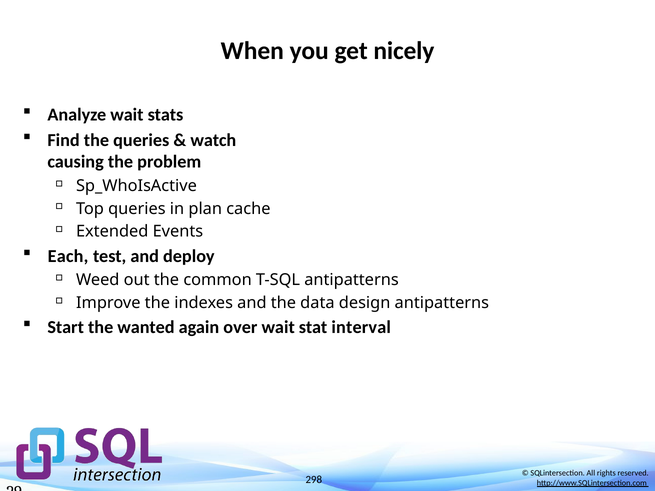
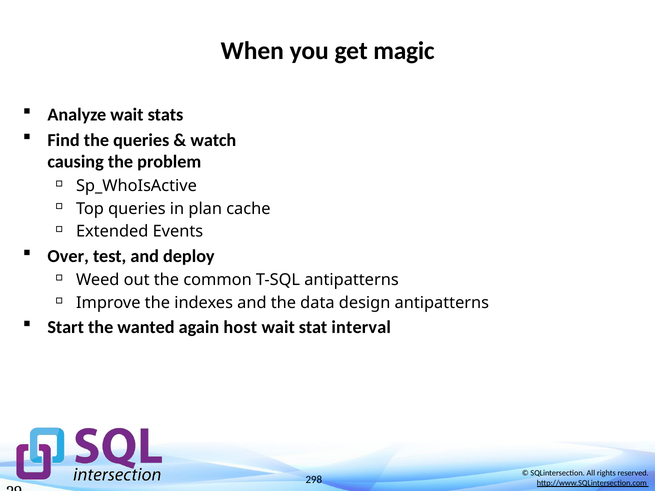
nicely: nicely -> magic
Each: Each -> Over
over: over -> host
